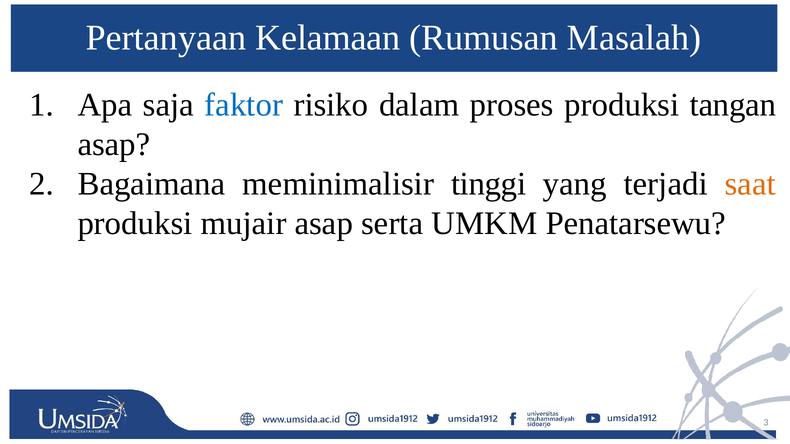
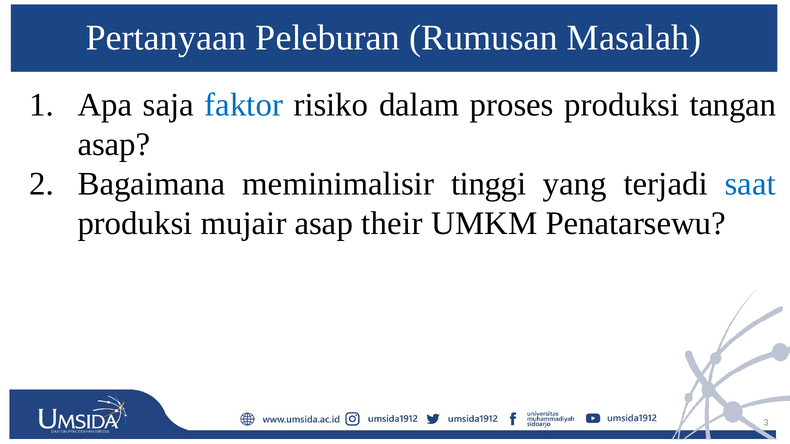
Kelamaan: Kelamaan -> Peleburan
saat colour: orange -> blue
serta: serta -> their
